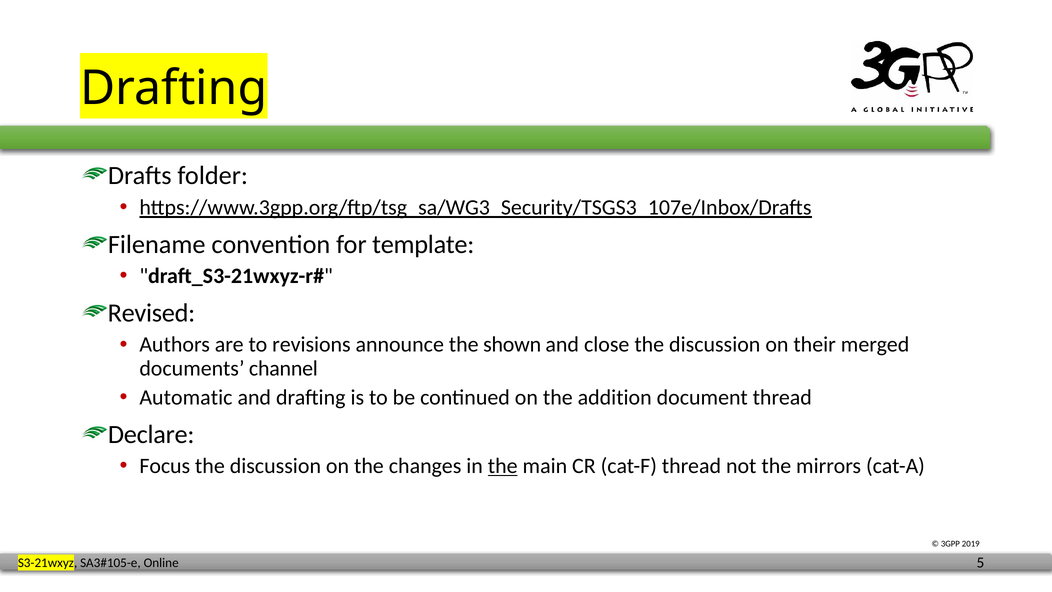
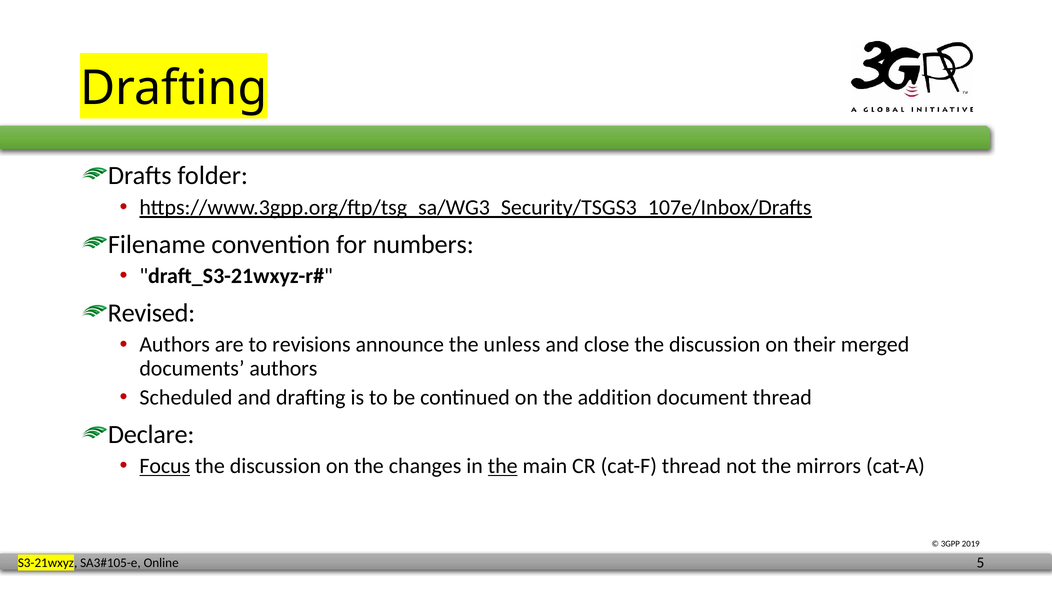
template: template -> numbers
shown: shown -> unless
documents channel: channel -> authors
Automatic: Automatic -> Scheduled
Focus underline: none -> present
